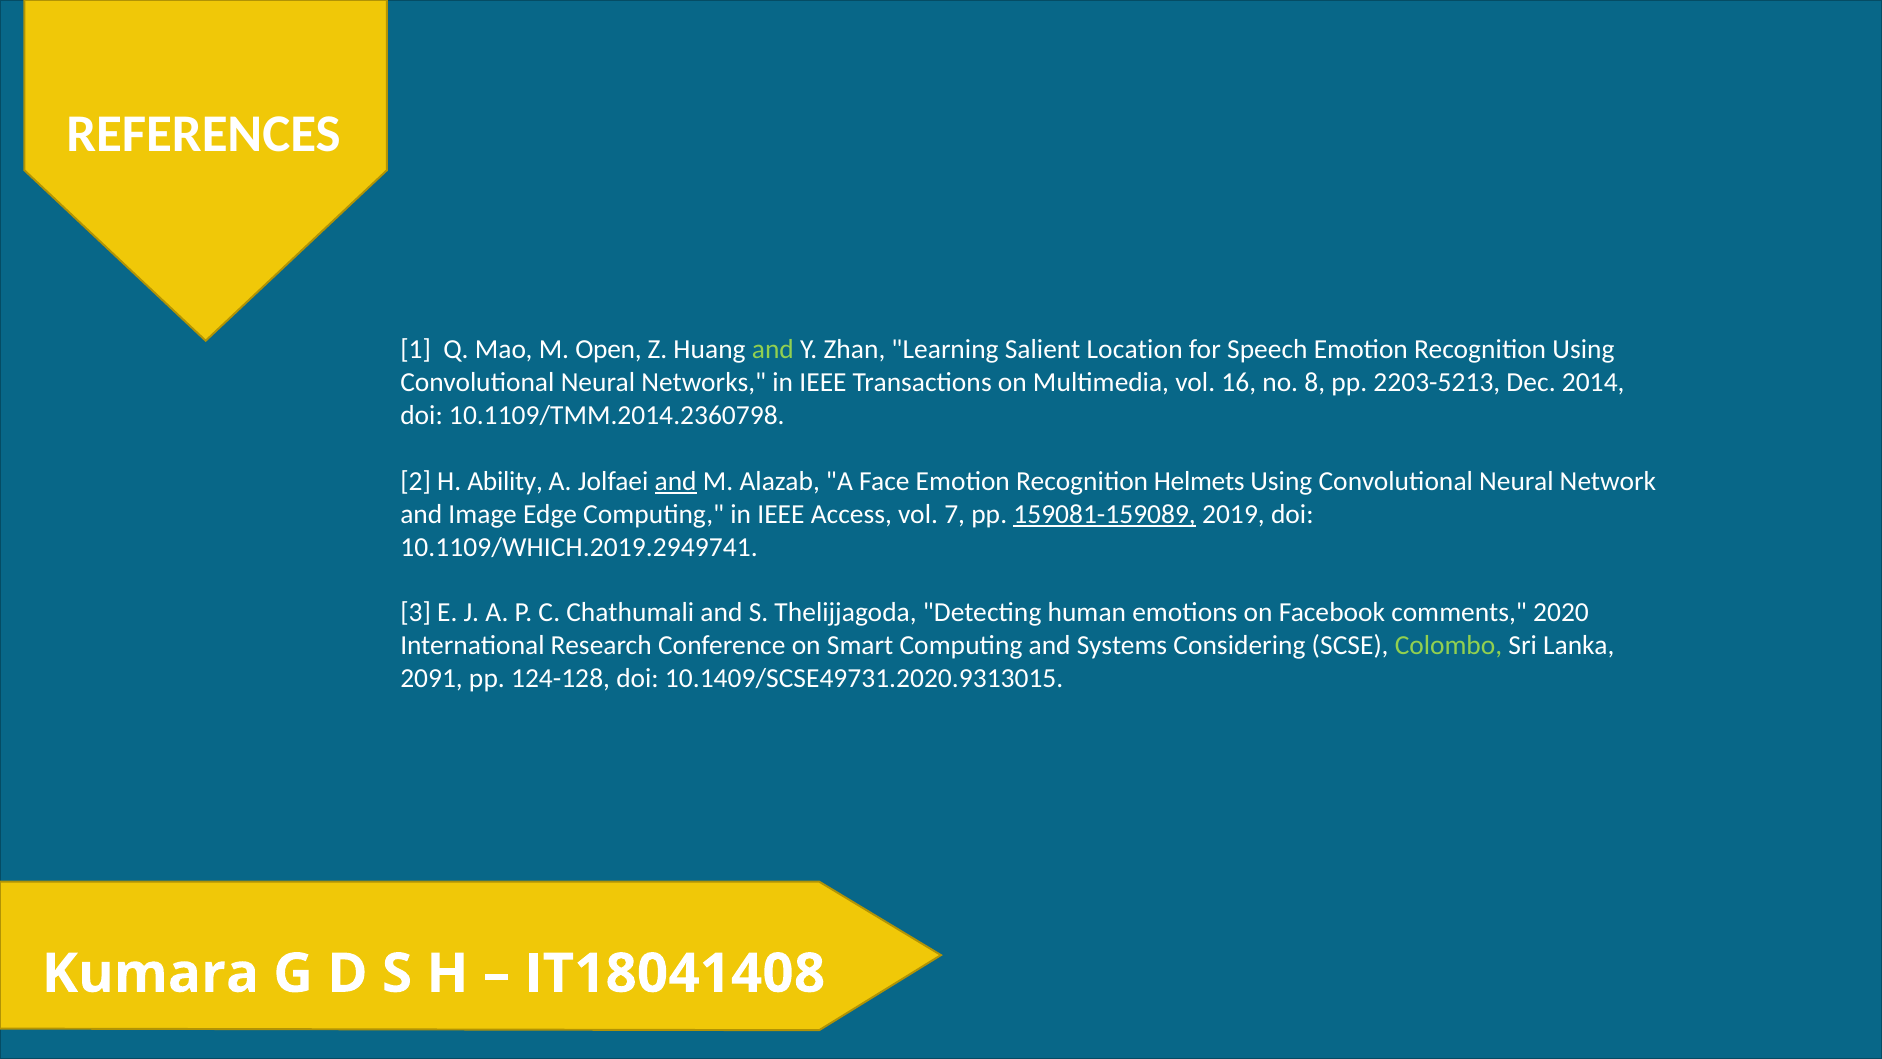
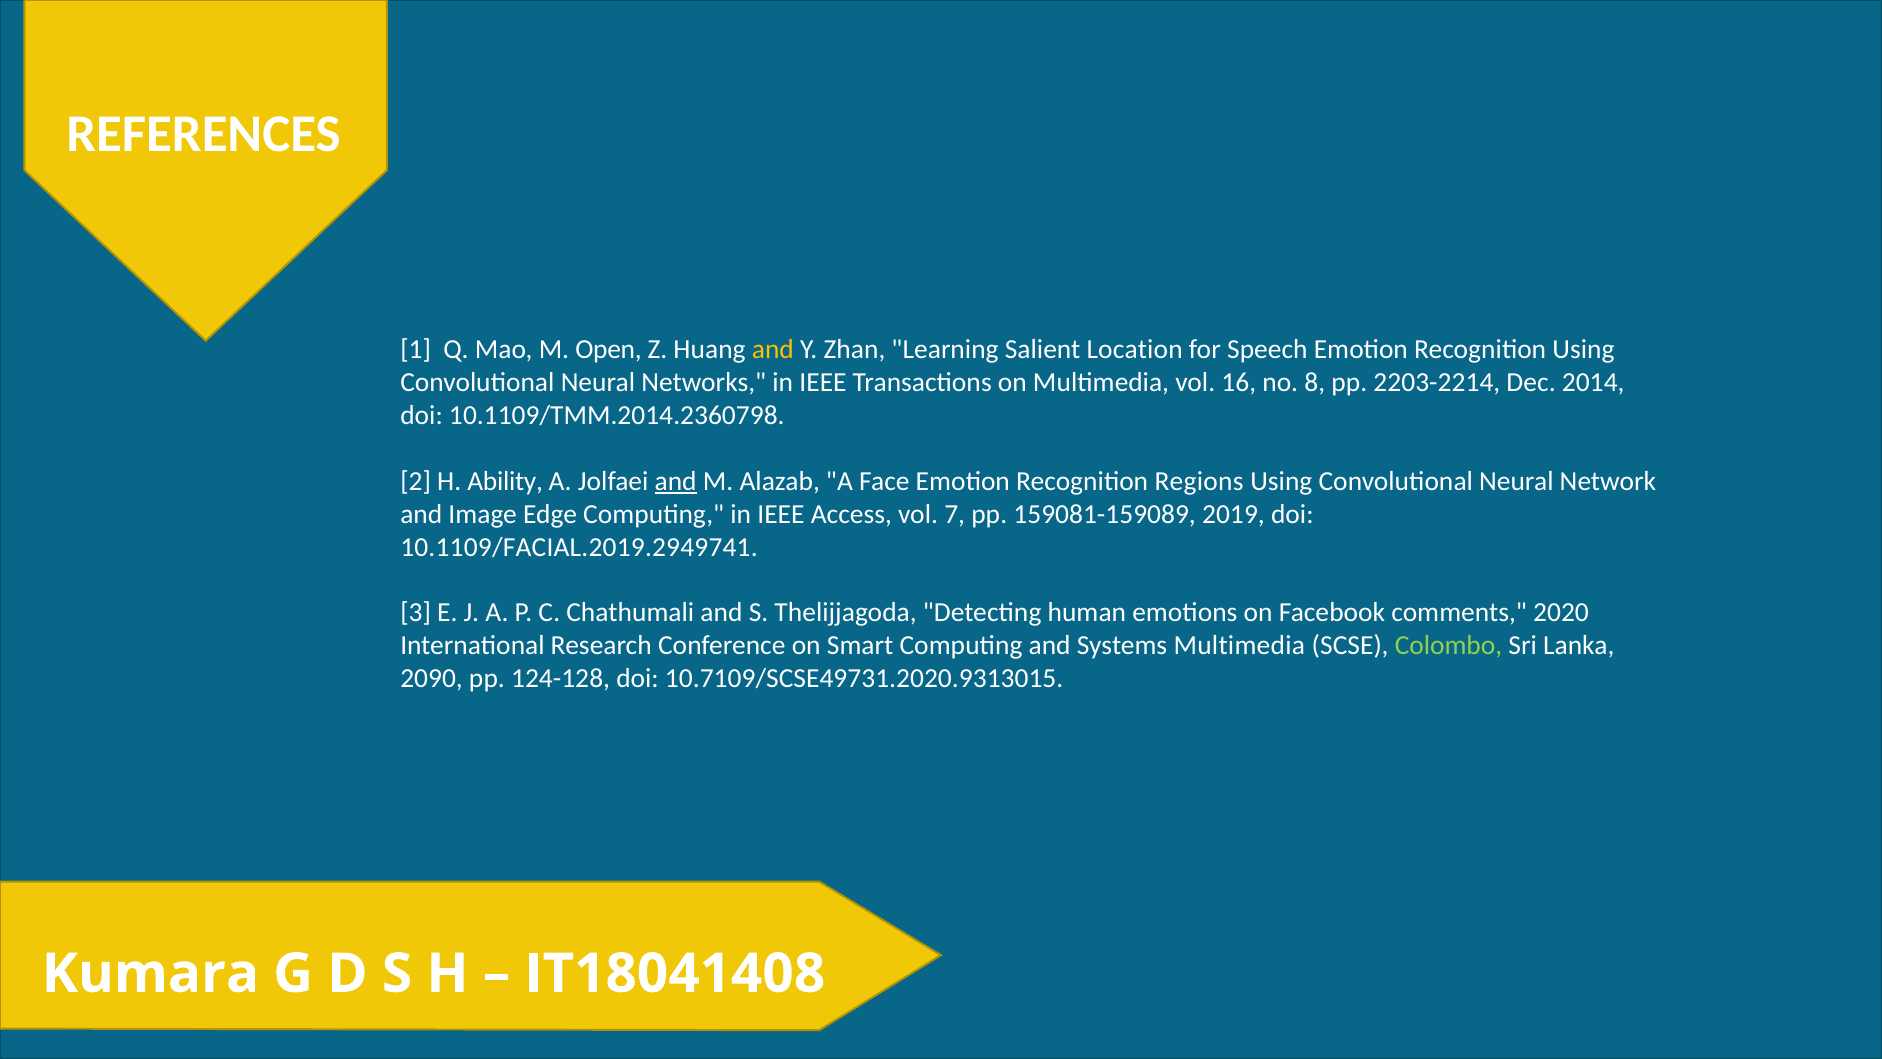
and at (773, 349) colour: light green -> yellow
2203-5213: 2203-5213 -> 2203-2214
Helmets: Helmets -> Regions
159081-159089 underline: present -> none
10.1109/WHICH.2019.2949741: 10.1109/WHICH.2019.2949741 -> 10.1109/FACIAL.2019.2949741
Systems Considering: Considering -> Multimedia
2091: 2091 -> 2090
10.1409/SCSE49731.2020.9313015: 10.1409/SCSE49731.2020.9313015 -> 10.7109/SCSE49731.2020.9313015
